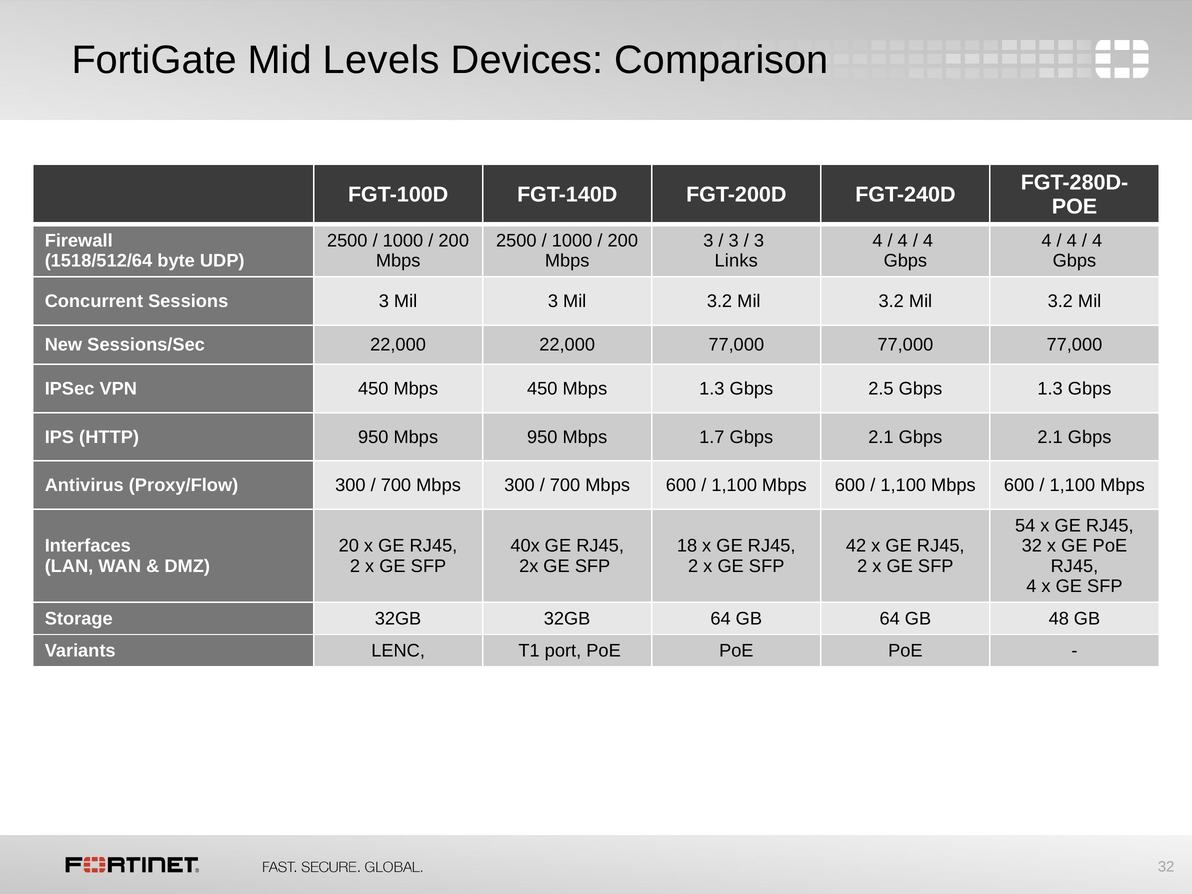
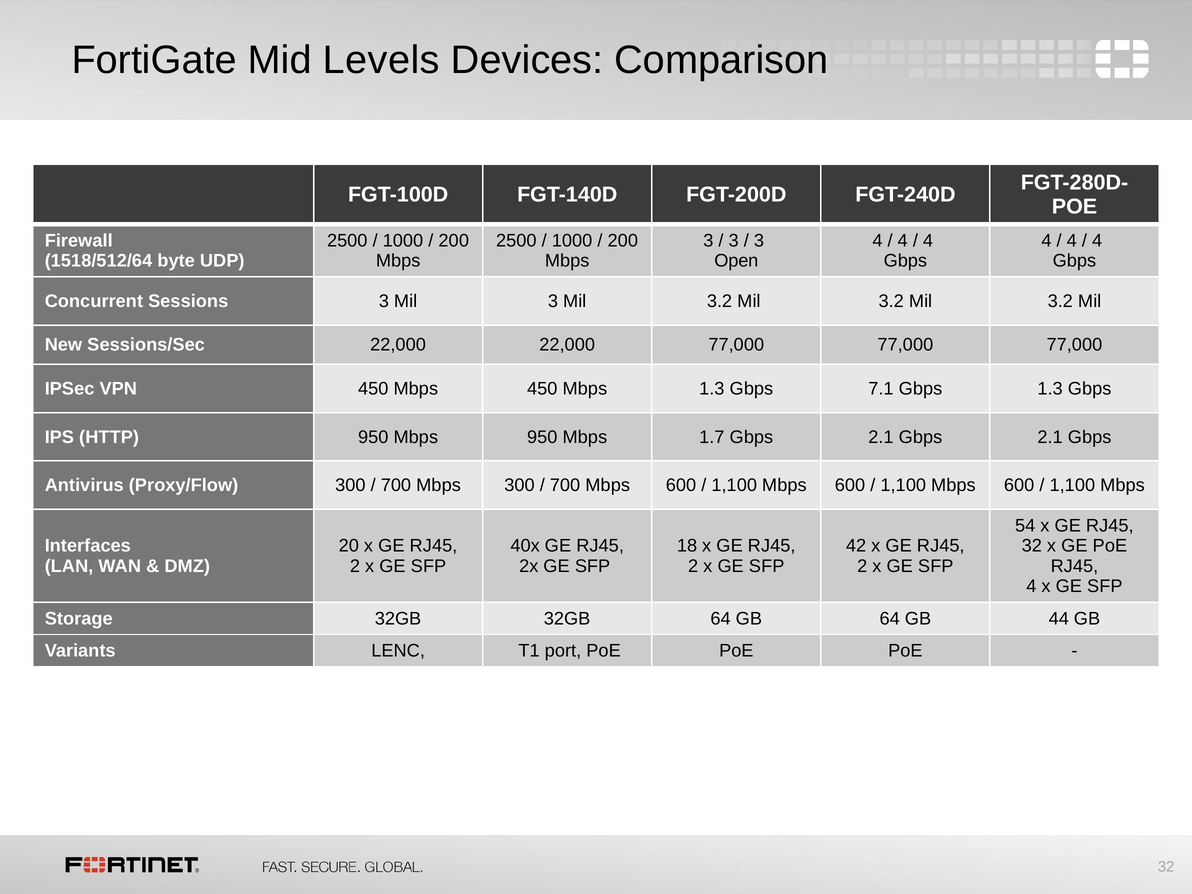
Links: Links -> Open
2.5: 2.5 -> 7.1
48: 48 -> 44
